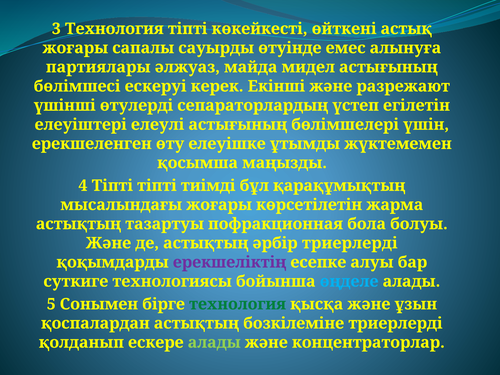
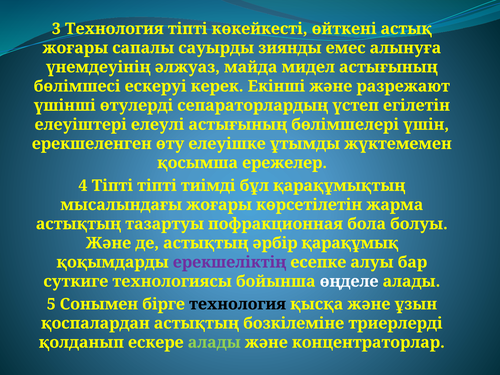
өтуiнде: өтуiнде -> зиянды
партиялары: партиялары -> үнемдеуiнiң
маңызды: маңызды -> ережелер
әрбiр триерлердi: триерлердi -> қарақұмық
өңделе colour: light blue -> white
технология at (238, 304) colour: green -> black
